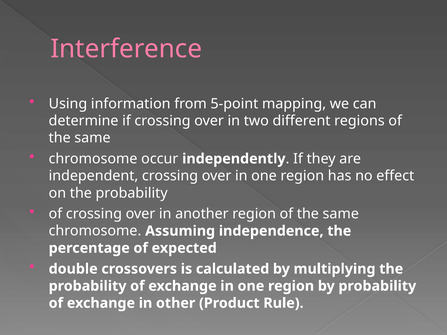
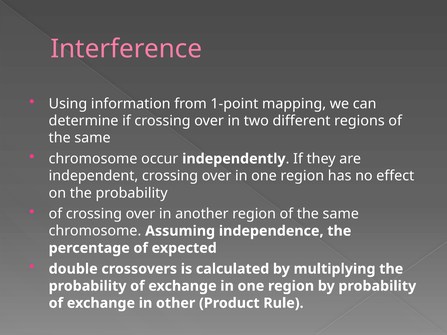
5-point: 5-point -> 1-point
